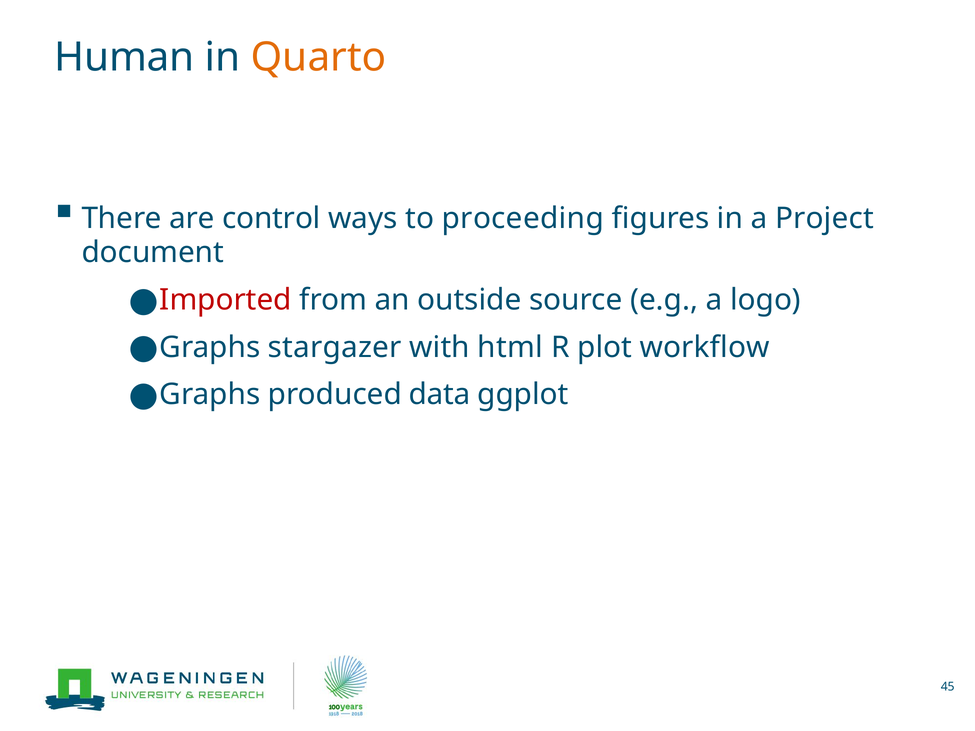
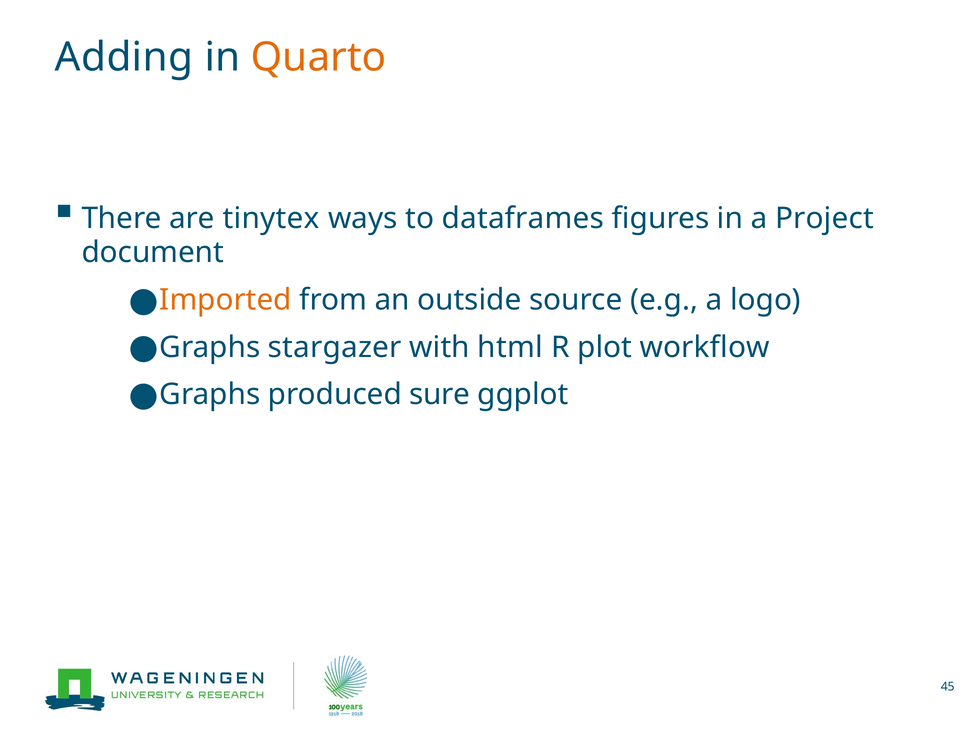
Human: Human -> Adding
control: control -> tinytex
proceeding: proceeding -> dataframes
Imported colour: red -> orange
data: data -> sure
